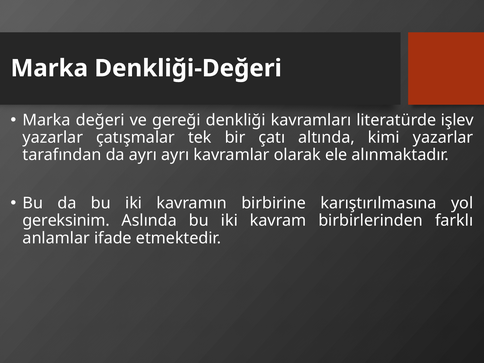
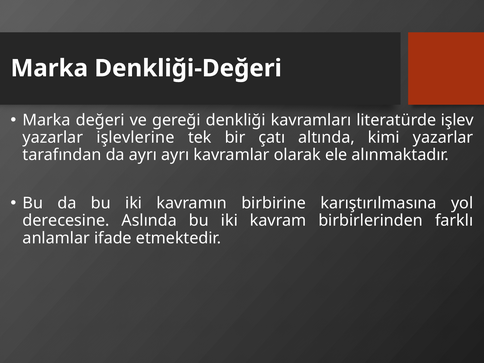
çatışmalar: çatışmalar -> işlevlerine
gereksinim: gereksinim -> derecesine
